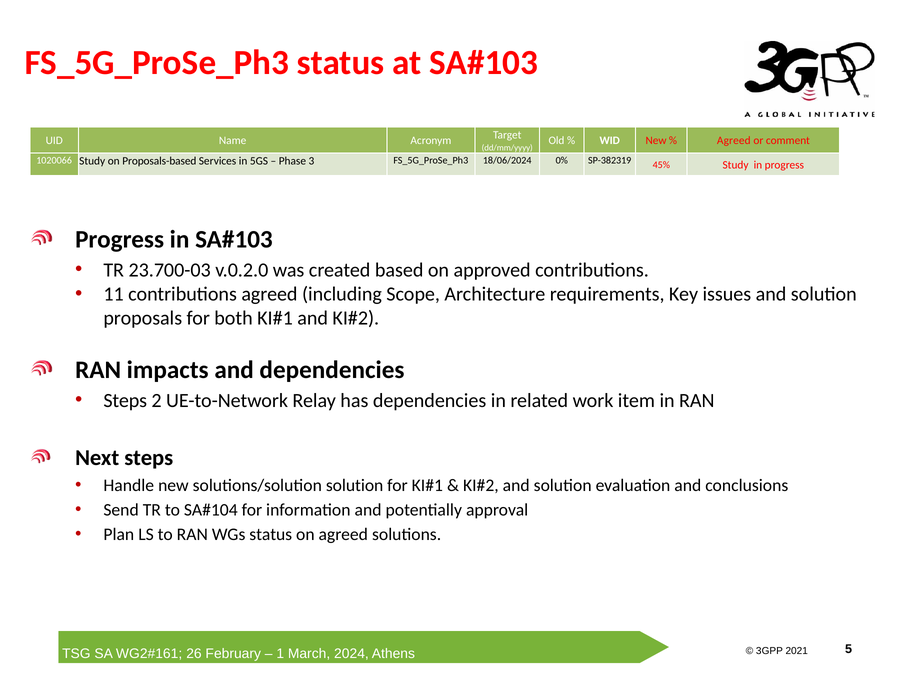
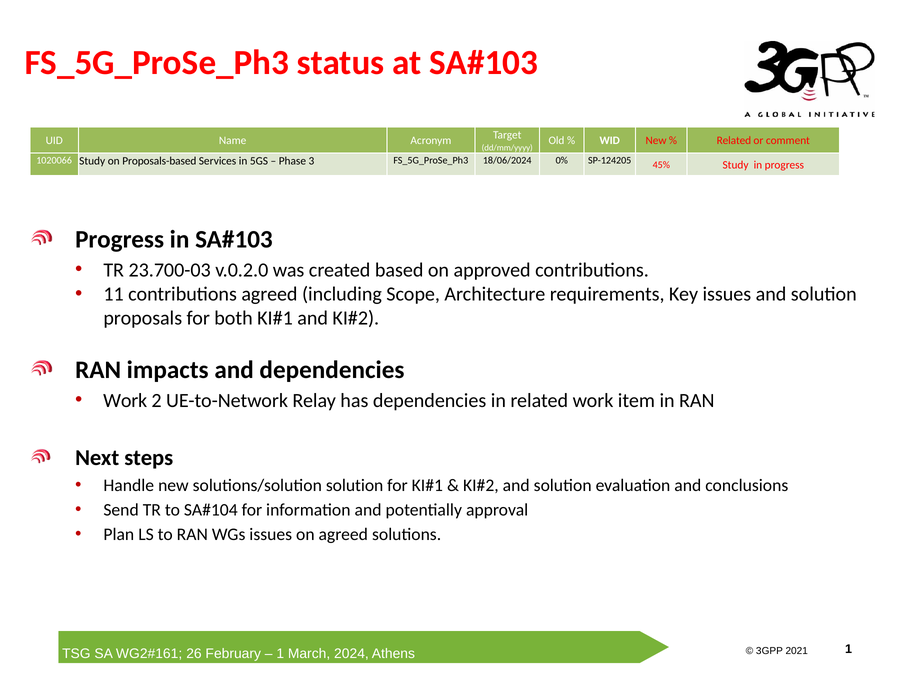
Agreed at (734, 140): Agreed -> Related
SP-382319: SP-382319 -> SP-124205
Steps at (125, 400): Steps -> Work
WGs status: status -> issues
5 at (849, 649): 5 -> 1
